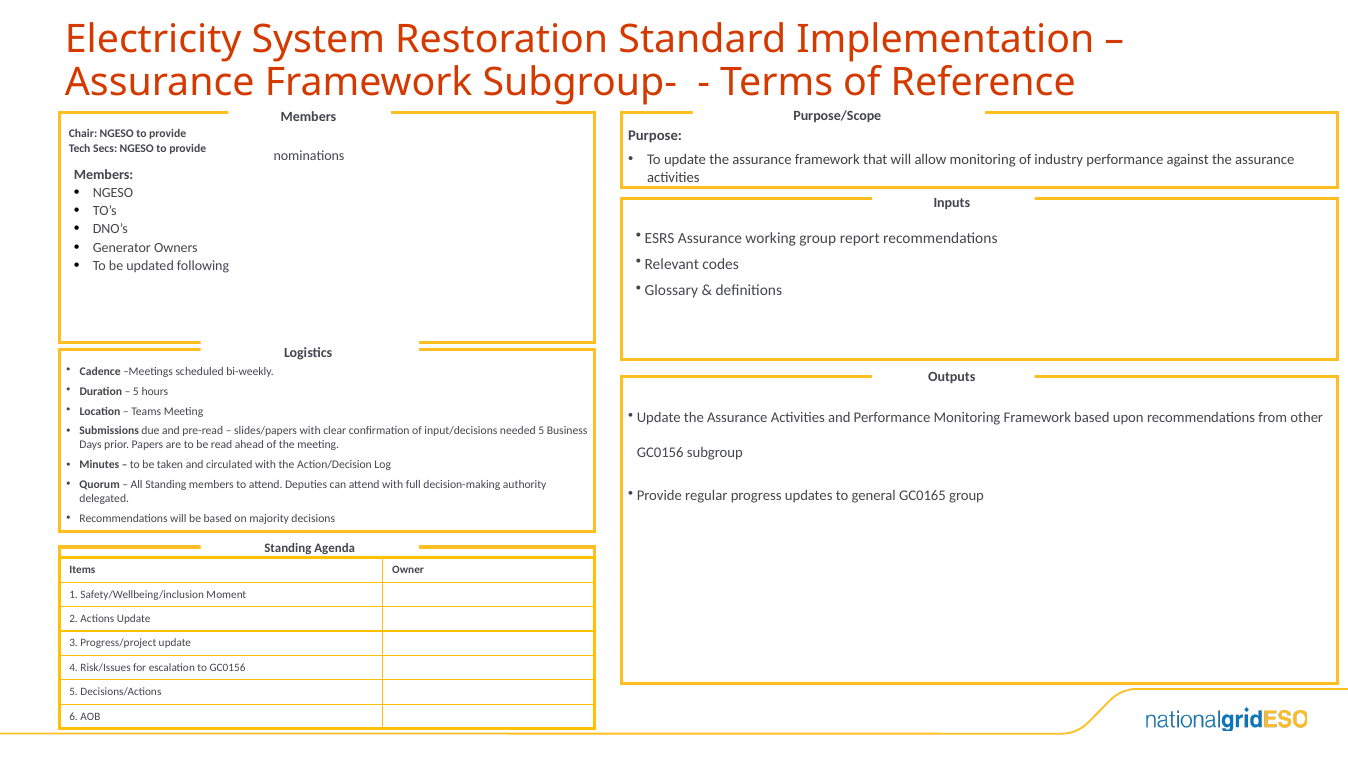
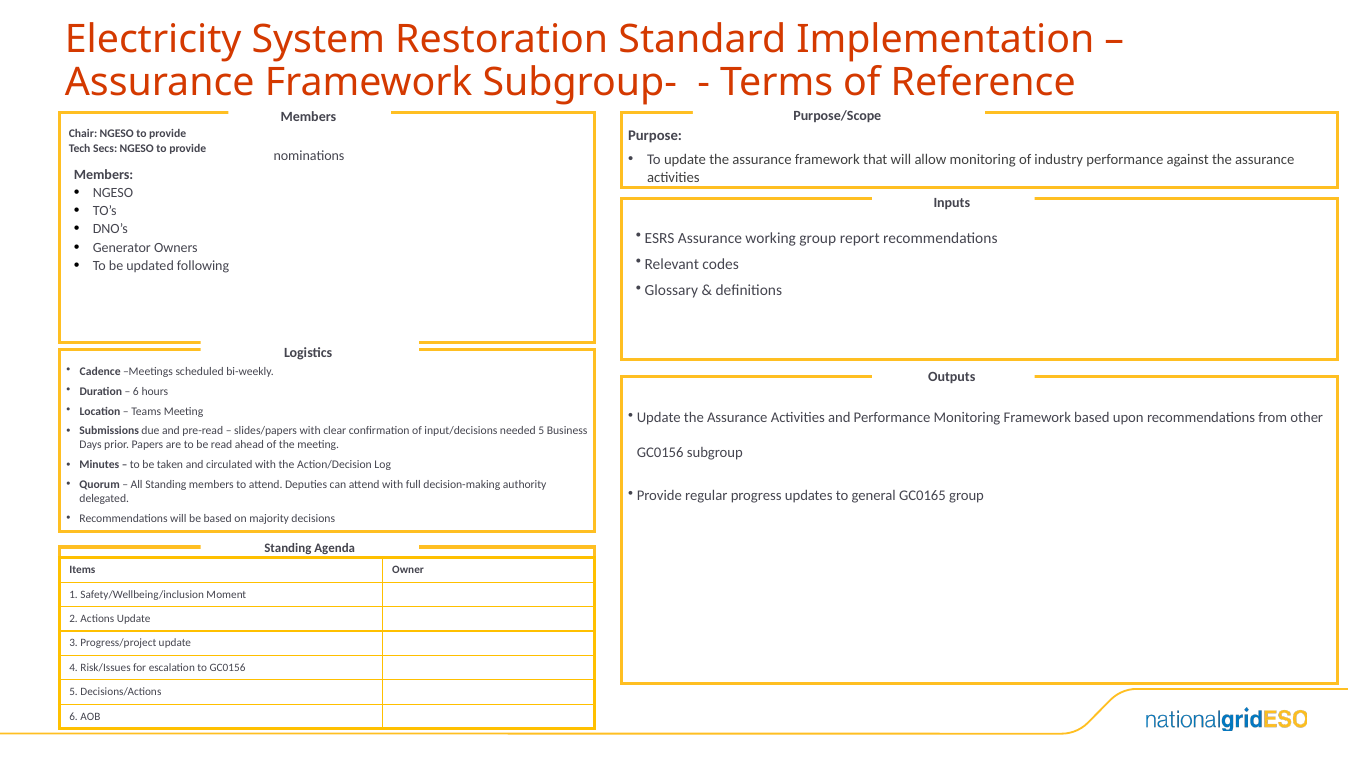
5 at (136, 392): 5 -> 6
